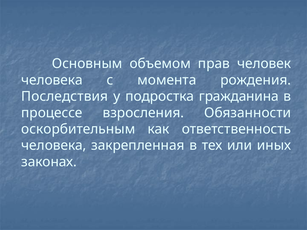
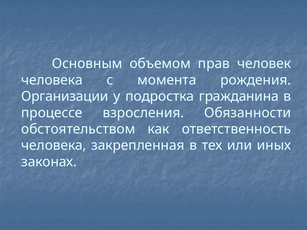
Последствия: Последствия -> Организации
оскорбительным: оскорбительным -> обстоятельством
